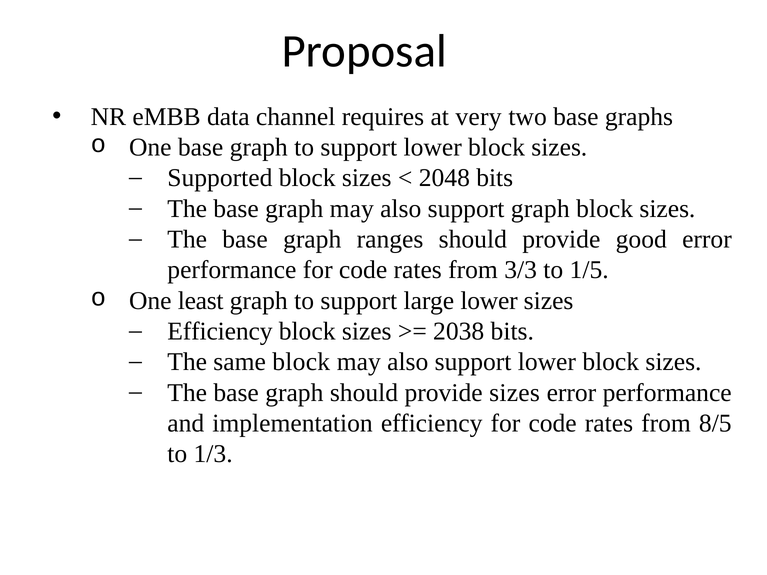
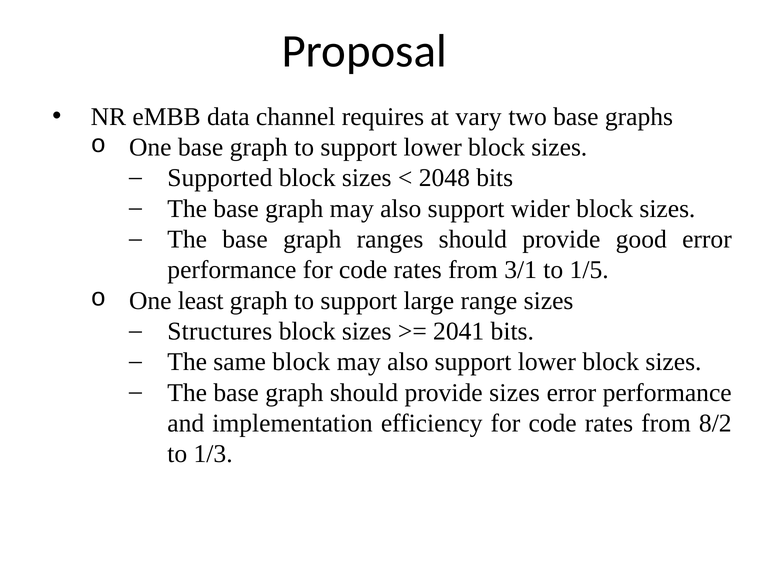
very: very -> vary
support graph: graph -> wider
3/3: 3/3 -> 3/1
large lower: lower -> range
Efficiency at (220, 332): Efficiency -> Structures
2038: 2038 -> 2041
8/5: 8/5 -> 8/2
